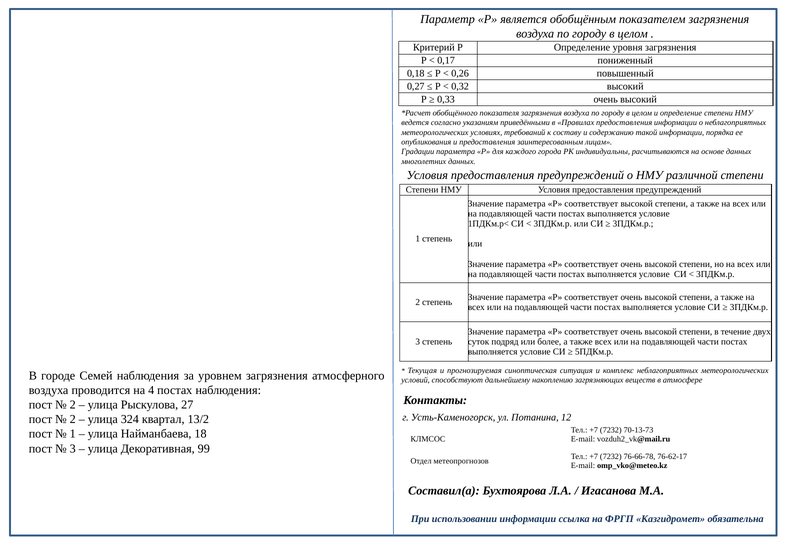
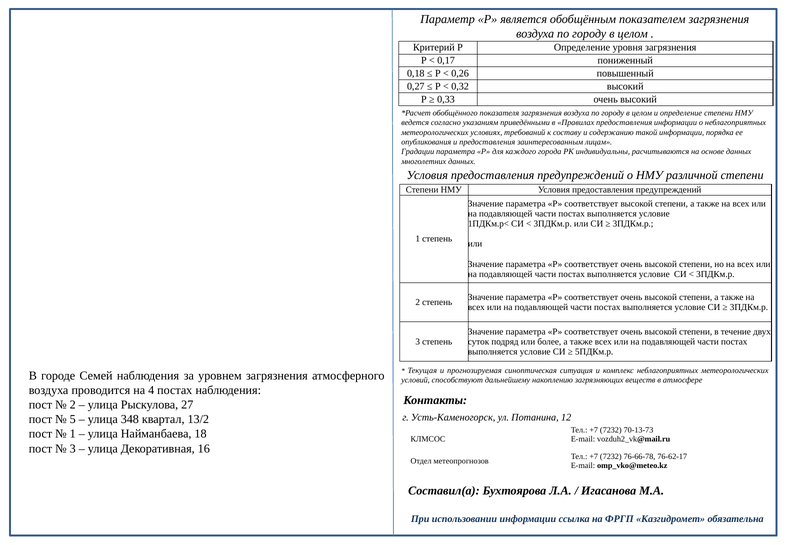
2 at (73, 419): 2 -> 5
324: 324 -> 348
99: 99 -> 16
